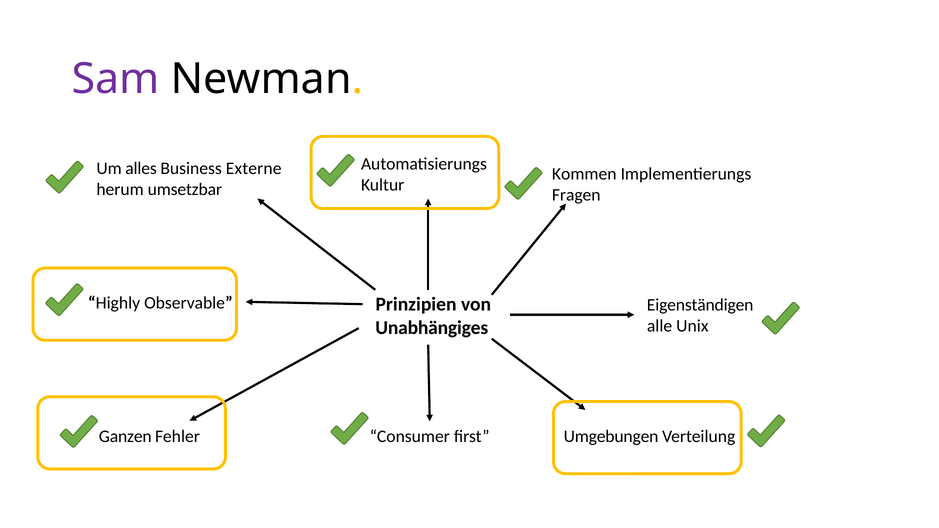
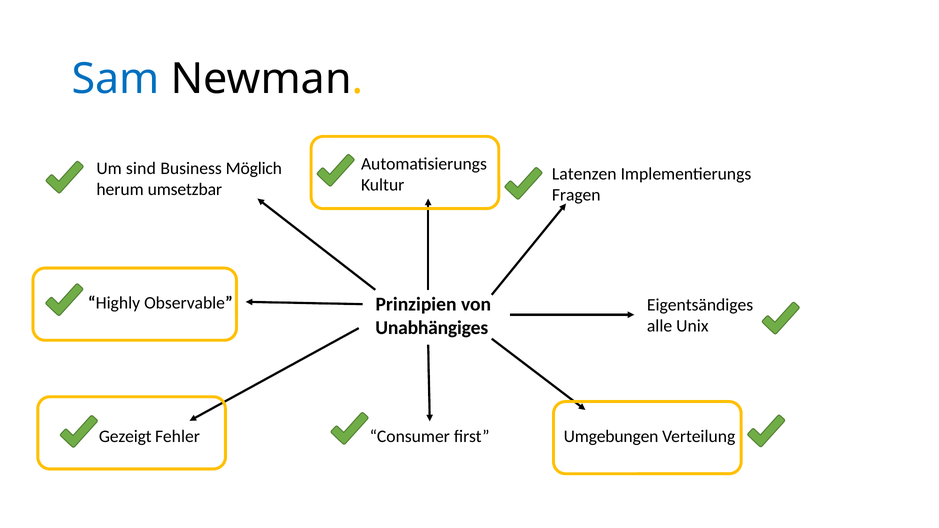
Sam colour: purple -> blue
alles: alles -> sind
Externe: Externe -> Möglich
Kommen: Kommen -> Latenzen
Eigenständigen: Eigenständigen -> Eigentsändiges
Ganzen: Ganzen -> Gezeigt
